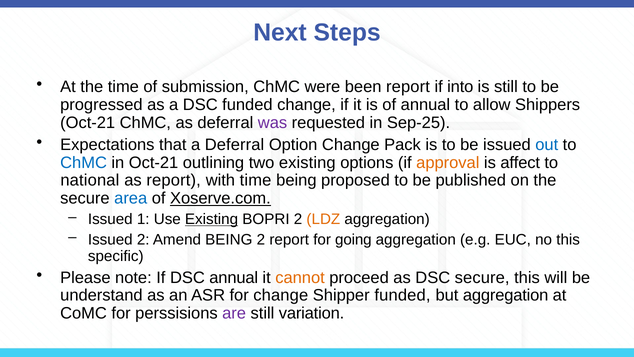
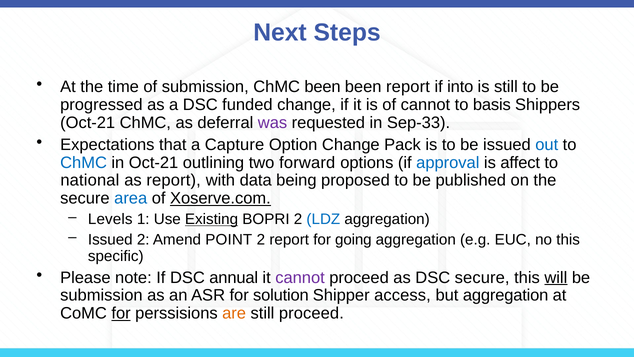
ChMC were: were -> been
of annual: annual -> cannot
allow: allow -> basis
Sep-25: Sep-25 -> Sep-33
a Deferral: Deferral -> Capture
two existing: existing -> forward
approval colour: orange -> blue
with time: time -> data
Issued at (110, 219): Issued -> Levels
LDZ colour: orange -> blue
Amend BEING: BEING -> POINT
cannot at (300, 277) colour: orange -> purple
will underline: none -> present
understand at (101, 295): understand -> submission
for change: change -> solution
Shipper funded: funded -> access
for at (121, 313) underline: none -> present
are colour: purple -> orange
still variation: variation -> proceed
